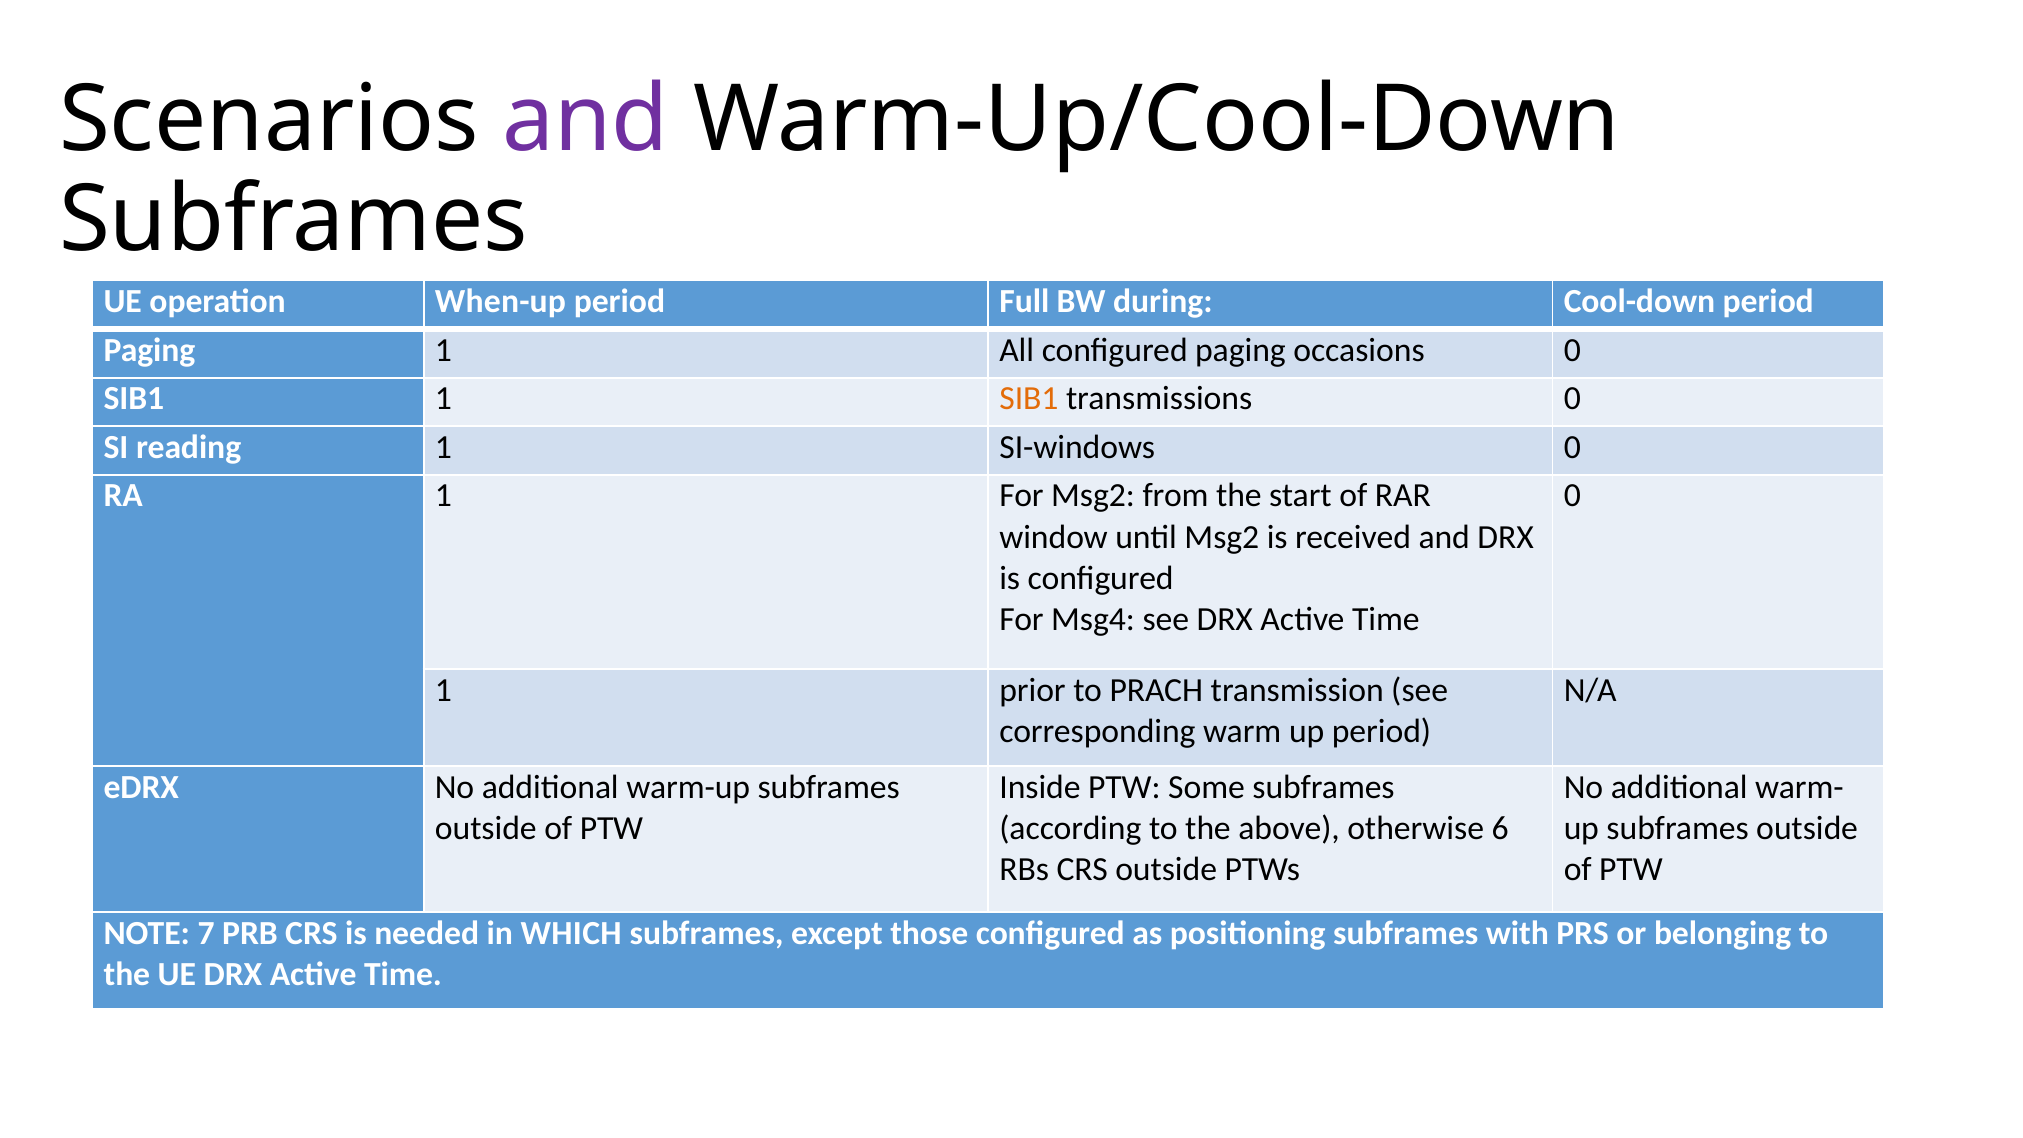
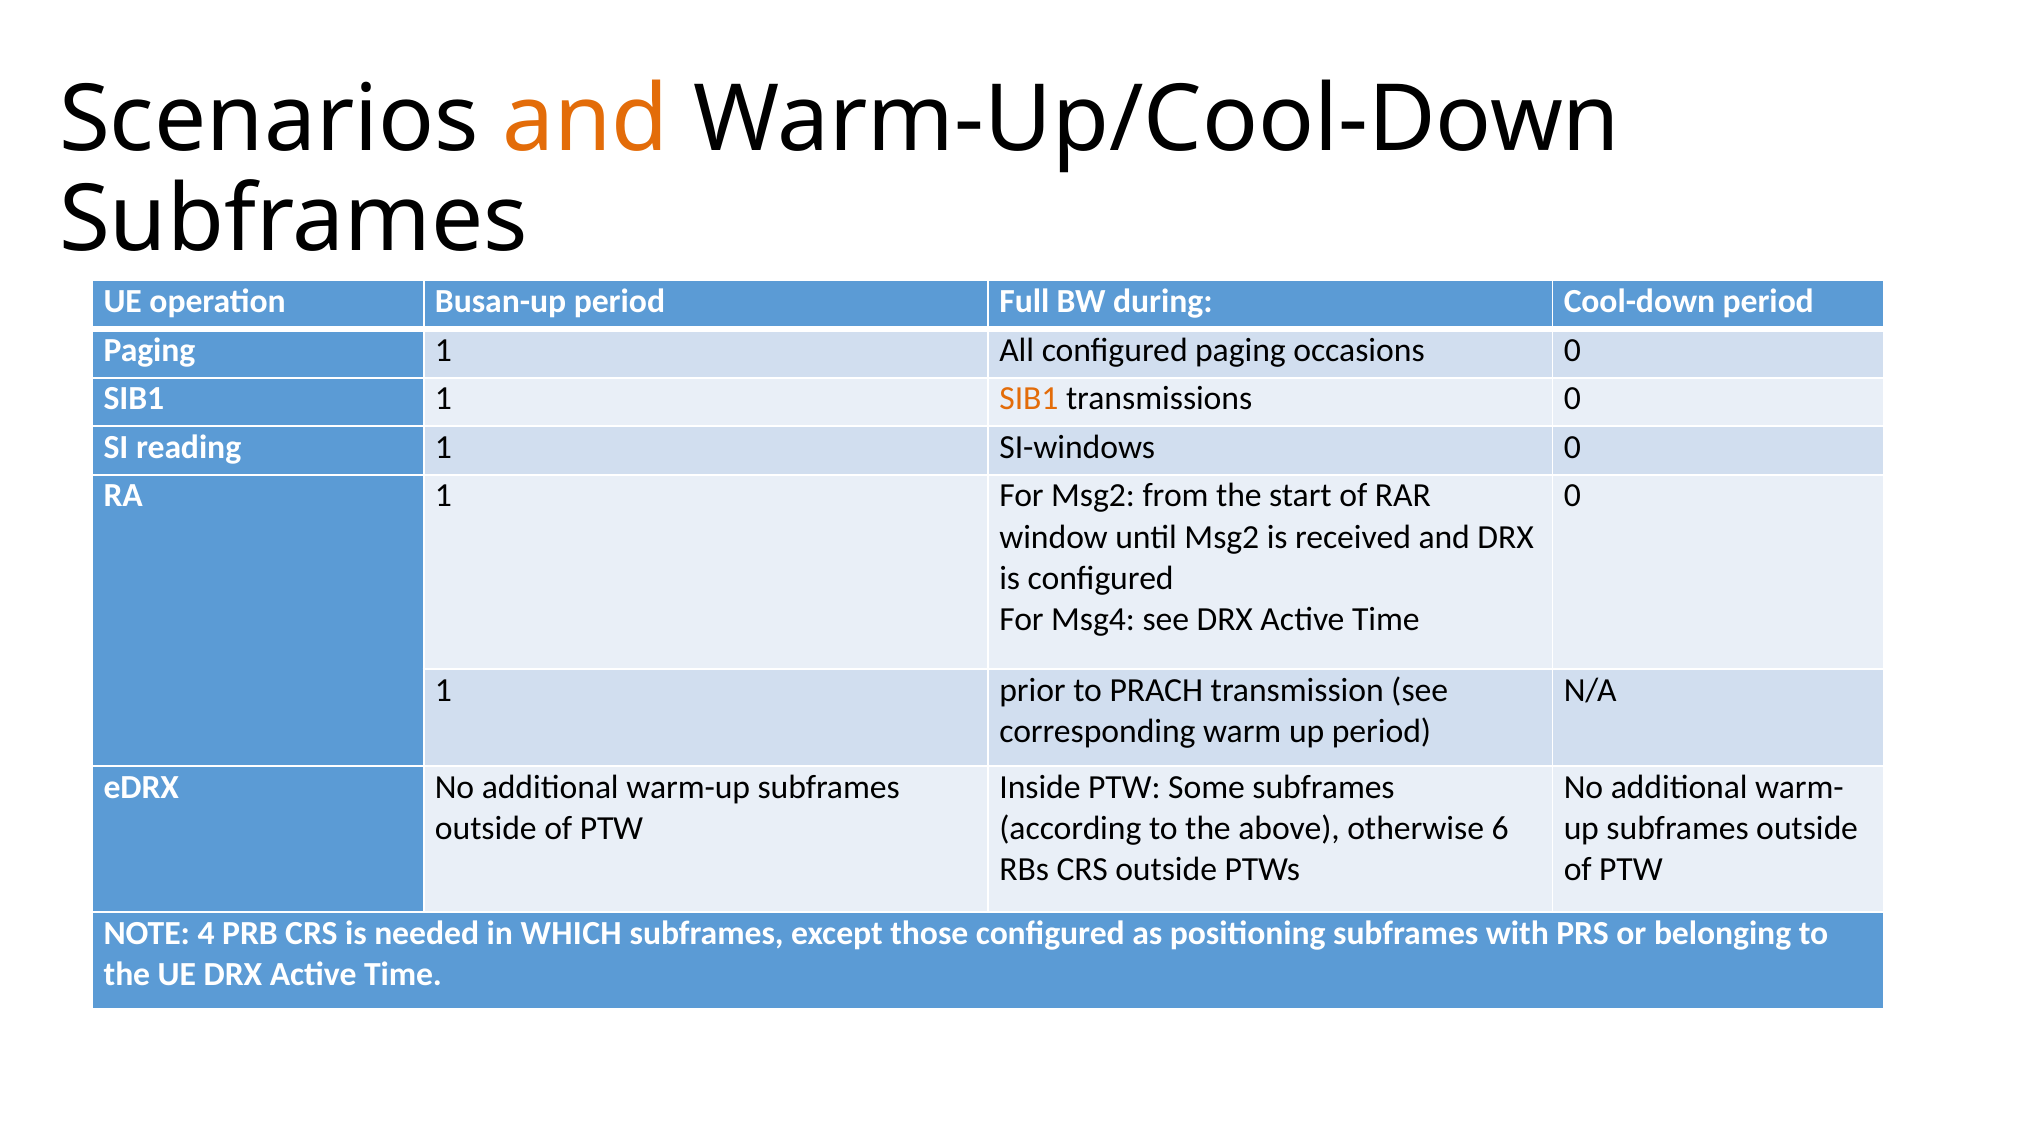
and at (586, 120) colour: purple -> orange
When-up: When-up -> Busan-up
7: 7 -> 4
